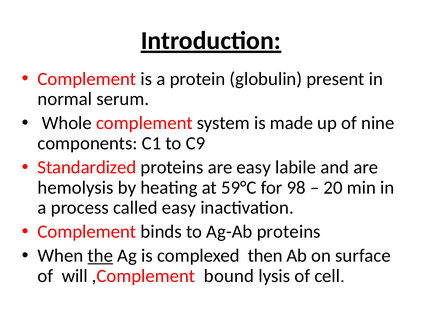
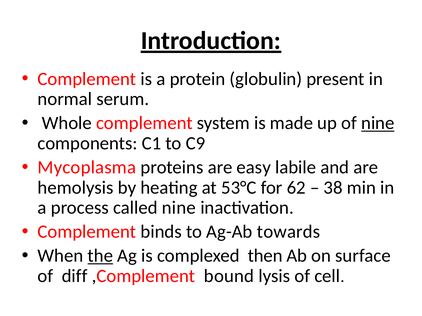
nine at (378, 123) underline: none -> present
Standardized: Standardized -> Mycoplasma
59°C: 59°C -> 53°C
98: 98 -> 62
20: 20 -> 38
called easy: easy -> nine
Ag-Ab proteins: proteins -> towards
will: will -> diff
